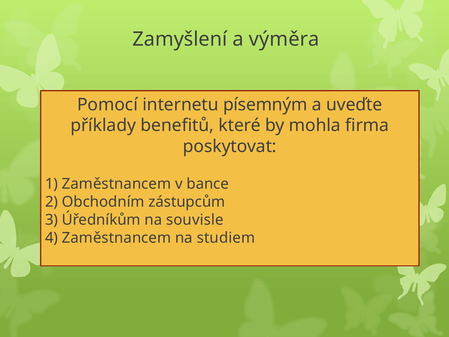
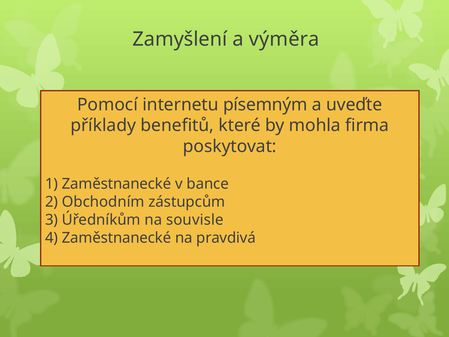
Zaměstnancem at (116, 184): Zaměstnancem -> Zaměstnanecké
Zaměstnancem at (116, 238): Zaměstnancem -> Zaměstnanecké
studiem: studiem -> pravdivá
